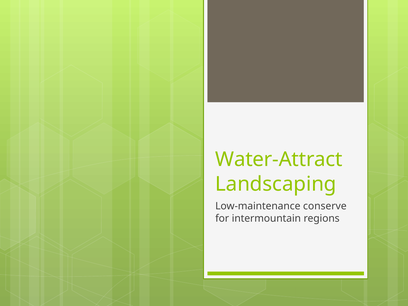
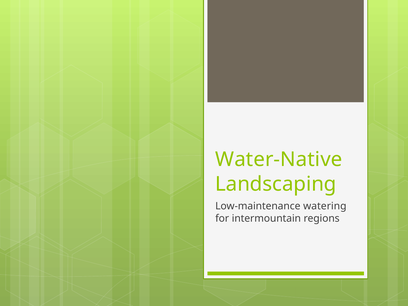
Water-Attract: Water-Attract -> Water-Native
conserve: conserve -> watering
